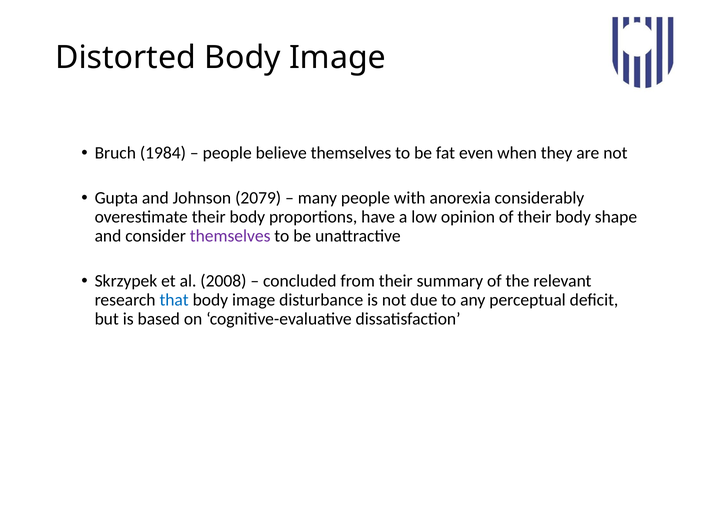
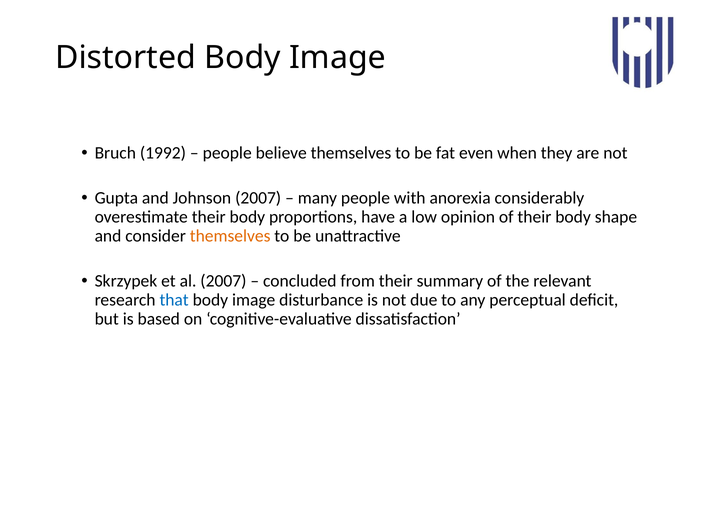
1984: 1984 -> 1992
Johnson 2079: 2079 -> 2007
themselves at (230, 236) colour: purple -> orange
al 2008: 2008 -> 2007
